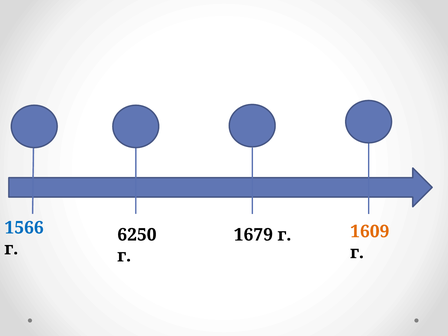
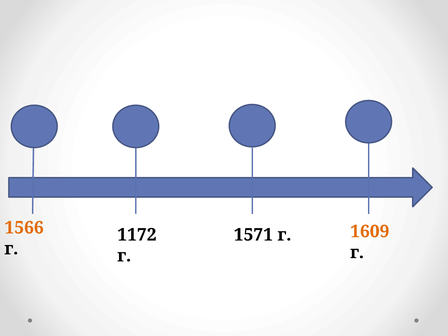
1566 colour: blue -> orange
6250: 6250 -> 1172
1679: 1679 -> 1571
